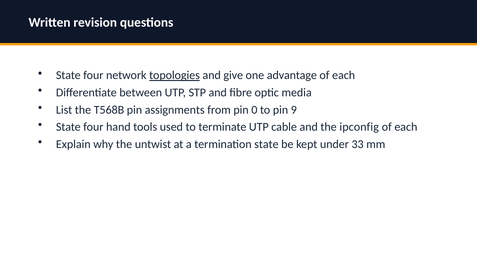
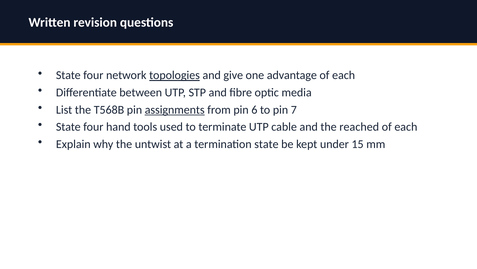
assignments underline: none -> present
0: 0 -> 6
9: 9 -> 7
ipconfig: ipconfig -> reached
33: 33 -> 15
